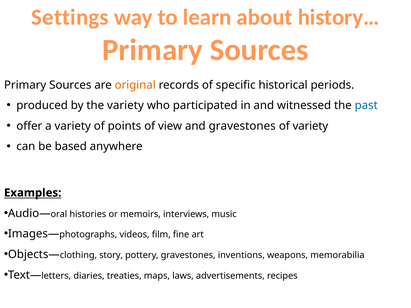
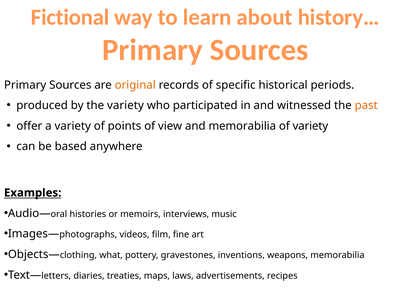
Settings: Settings -> Fictional
past colour: blue -> orange
and gravestones: gravestones -> memorabilia
story: story -> what
